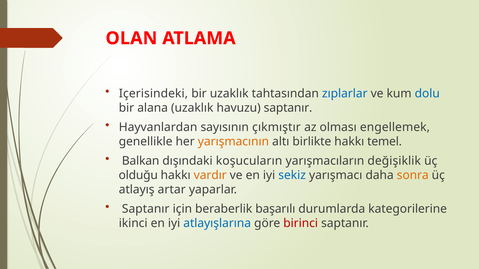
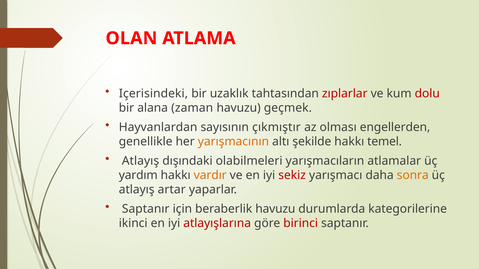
zıplarlar colour: blue -> red
dolu colour: blue -> red
alana uzaklık: uzaklık -> zaman
havuzu saptanır: saptanır -> geçmek
engellemek: engellemek -> engellerden
birlikte: birlikte -> şekilde
Balkan at (141, 161): Balkan -> Atlayış
koşucuların: koşucuların -> olabilmeleri
değişiklik: değişiklik -> atlamalar
olduğu: olduğu -> yardım
sekiz colour: blue -> red
beraberlik başarılı: başarılı -> havuzu
atlayışlarına colour: blue -> red
